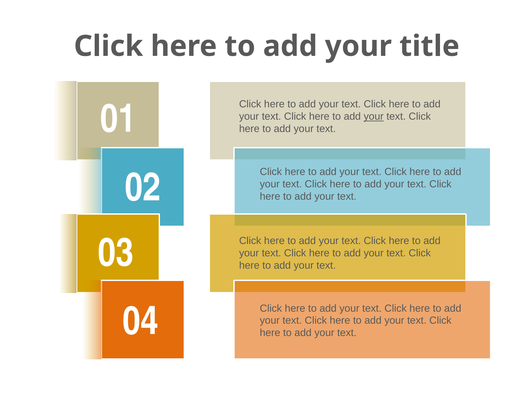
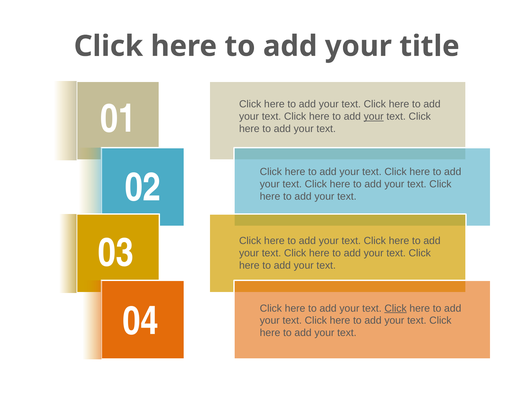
Click at (396, 308) underline: none -> present
